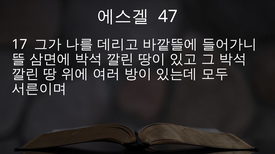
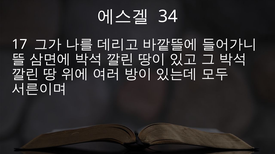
47: 47 -> 34
